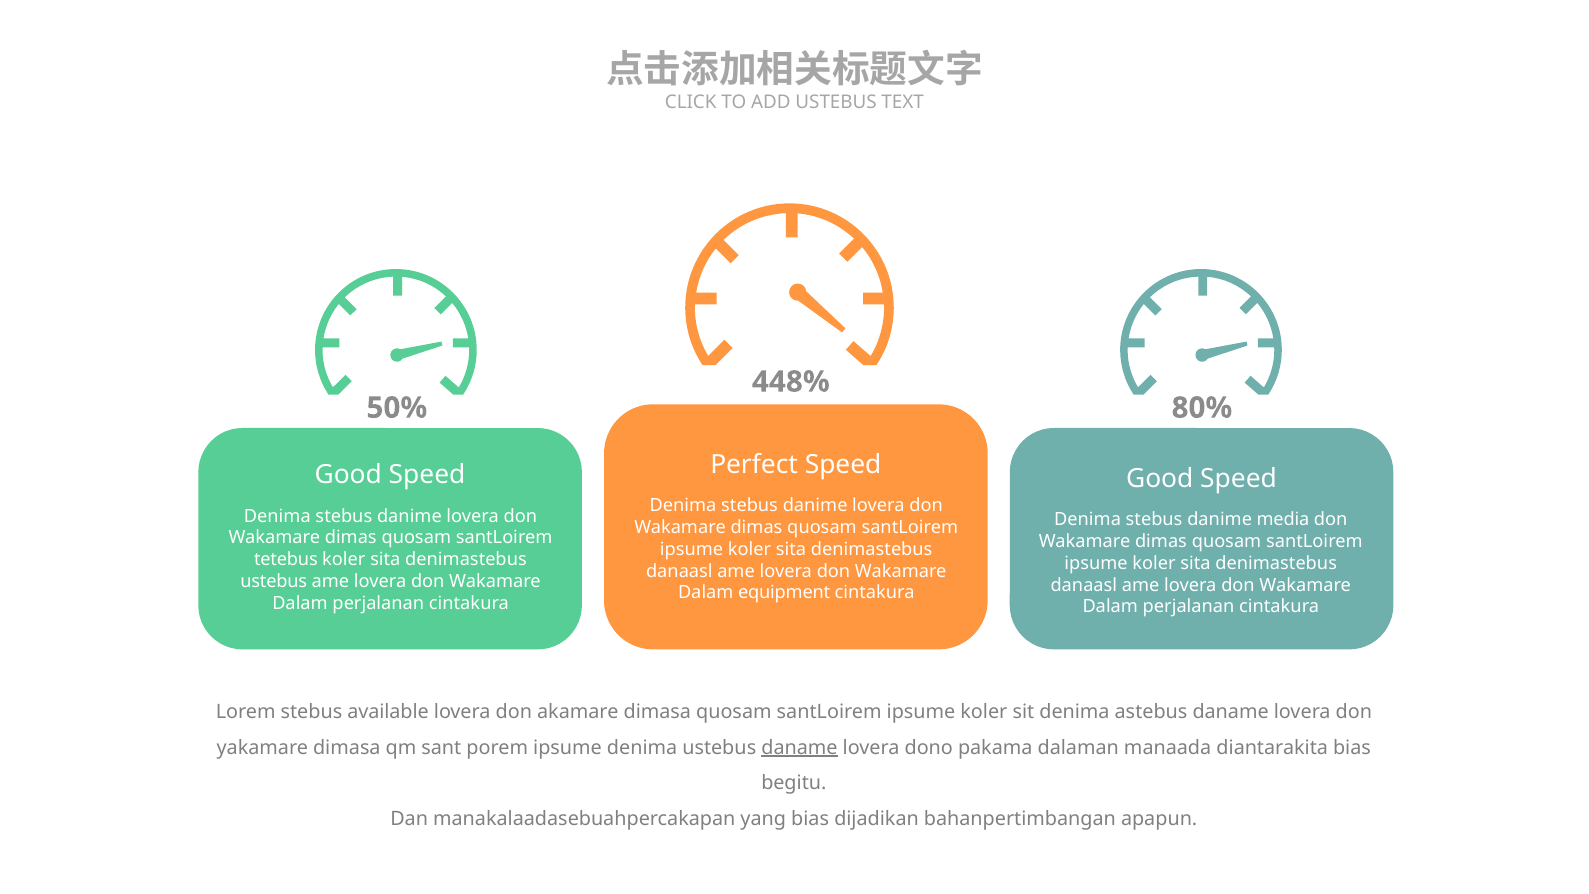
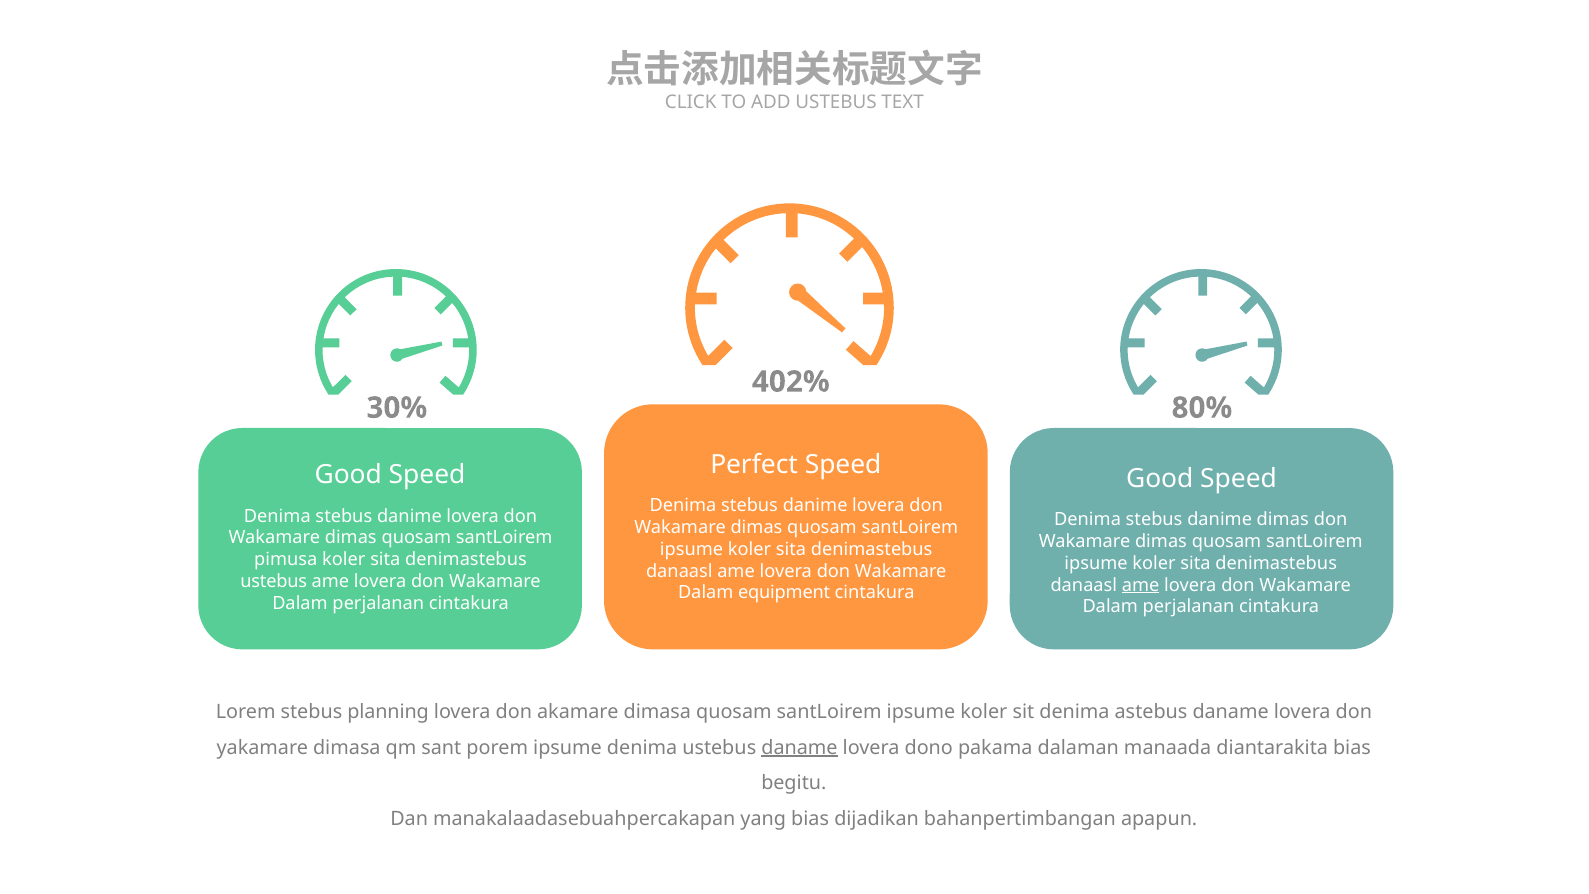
448%: 448% -> 402%
50%: 50% -> 30%
danime media: media -> dimas
tetebus: tetebus -> pimusa
ame at (1141, 585) underline: none -> present
available: available -> planning
